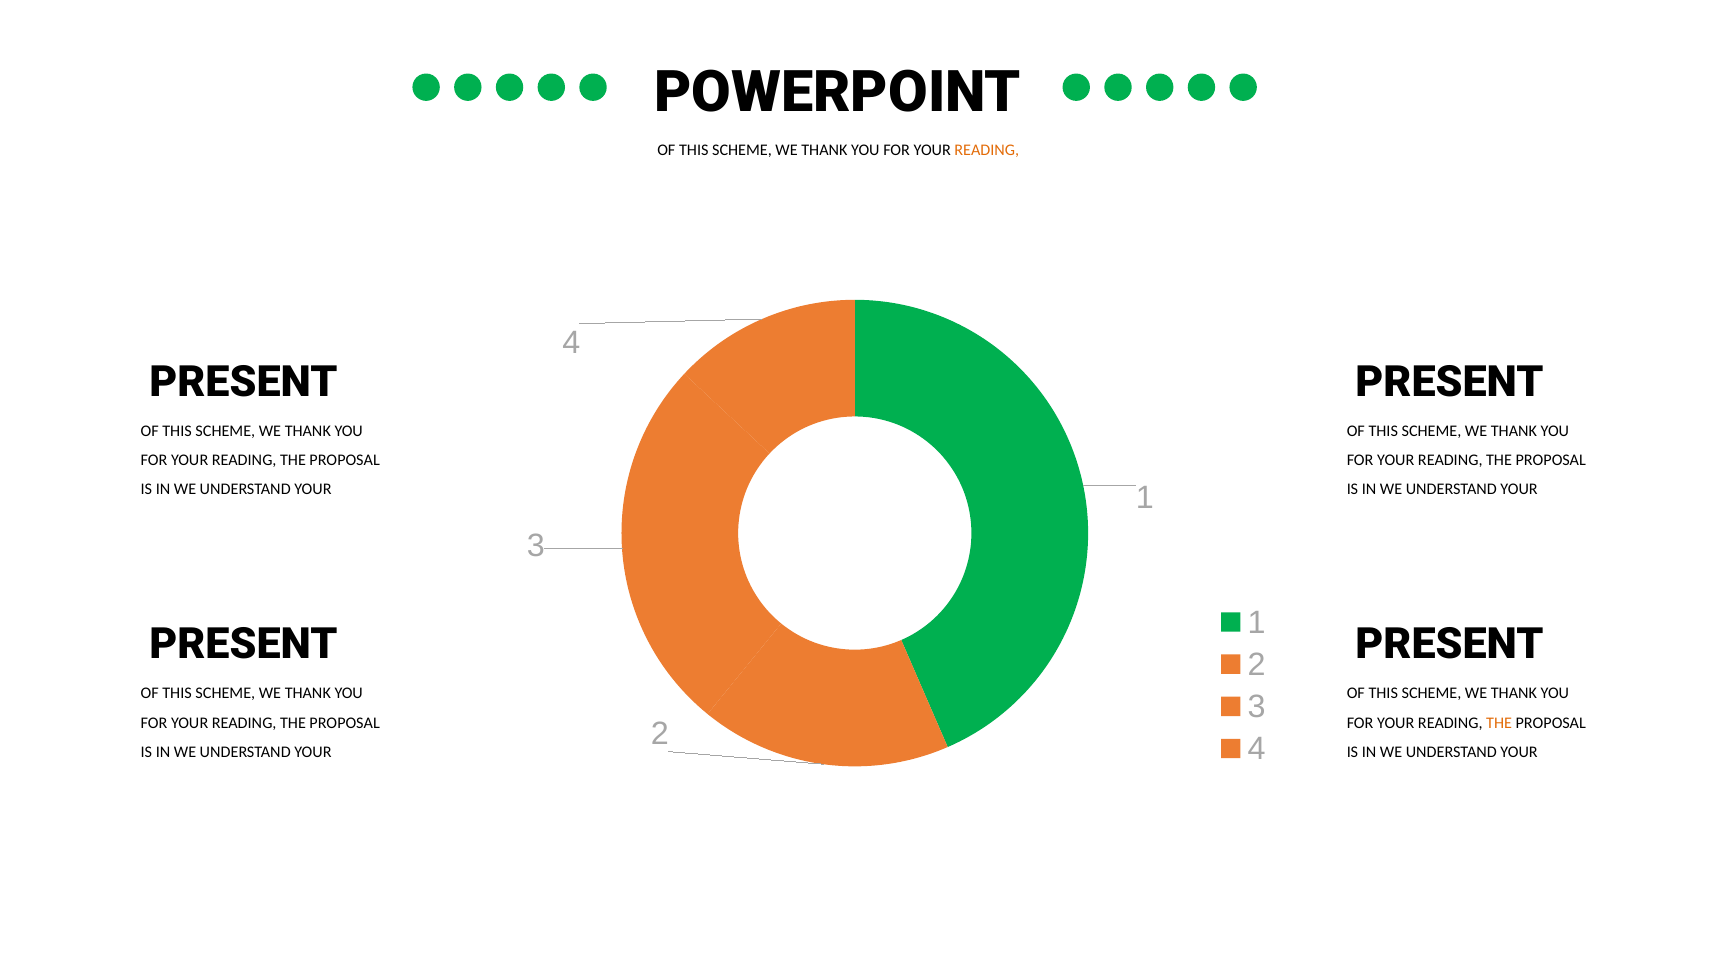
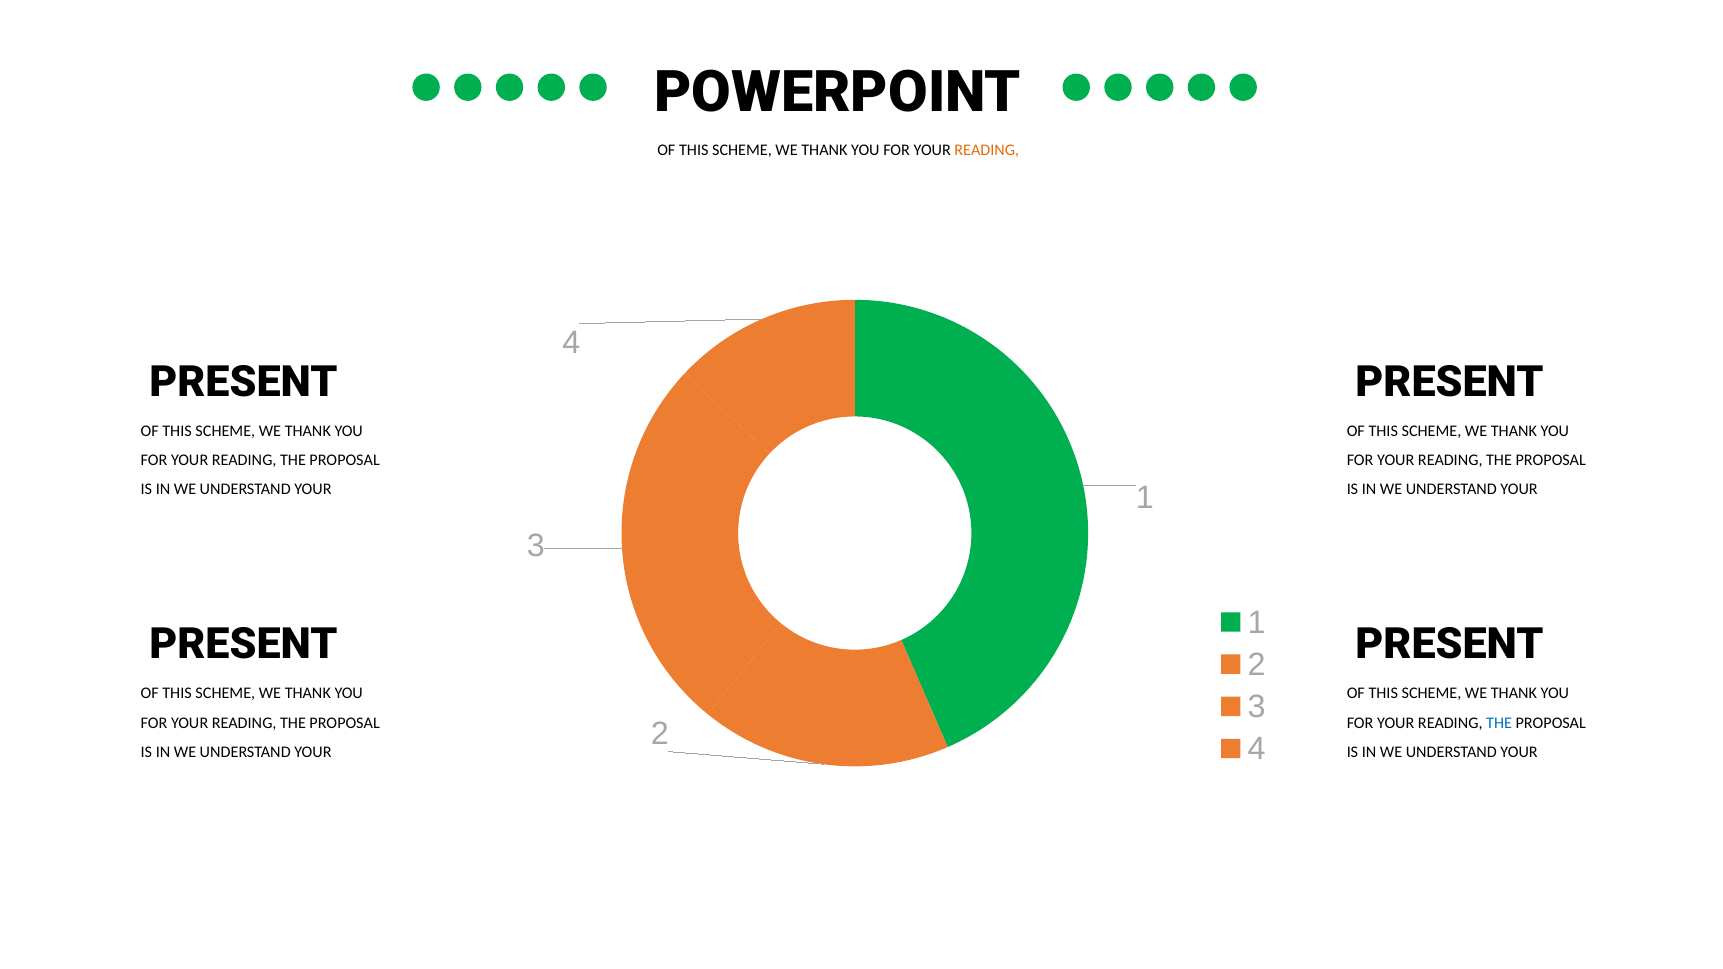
THE at (1499, 723) colour: orange -> blue
